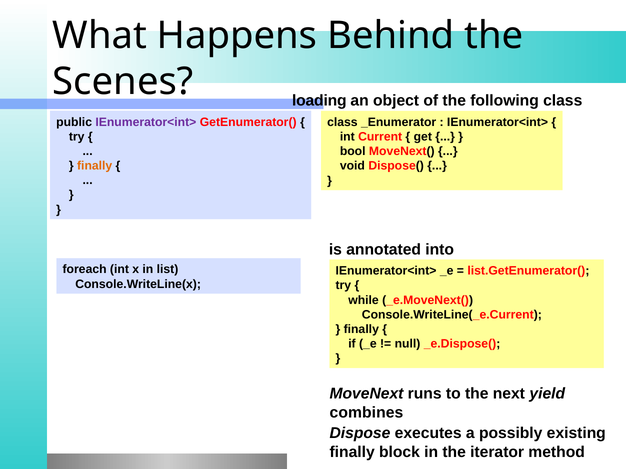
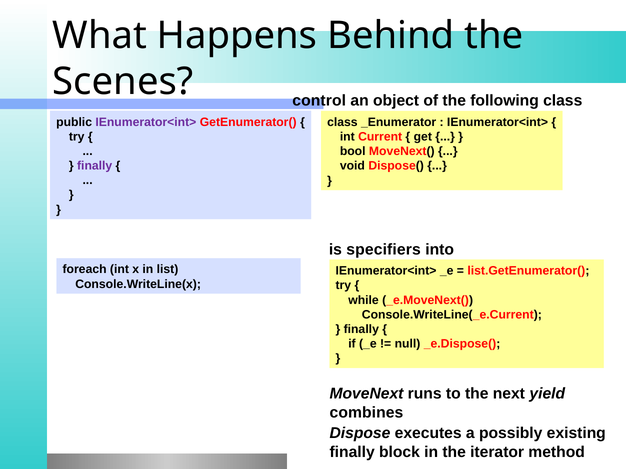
loading: loading -> control
finally at (95, 166) colour: orange -> purple
annotated: annotated -> specifiers
